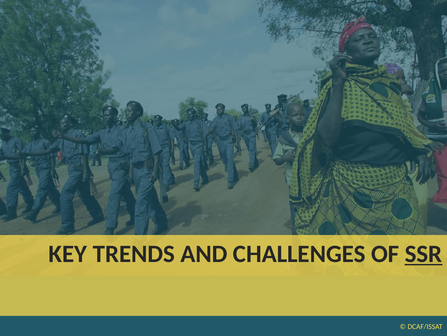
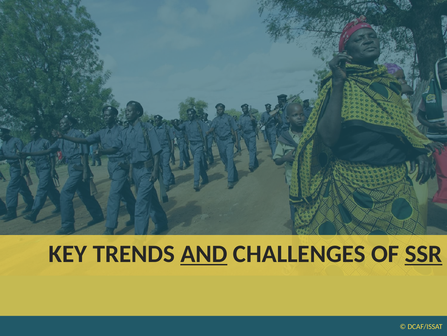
AND underline: none -> present
